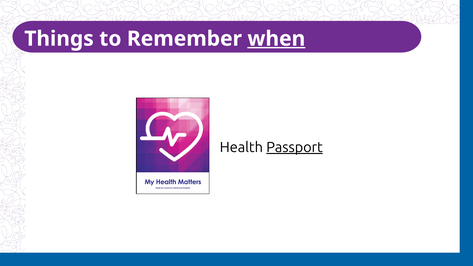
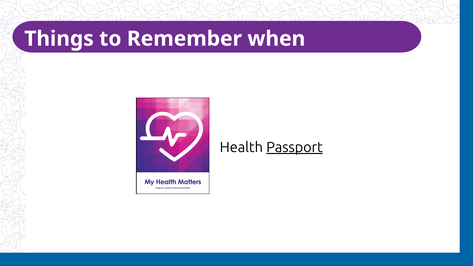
when underline: present -> none
